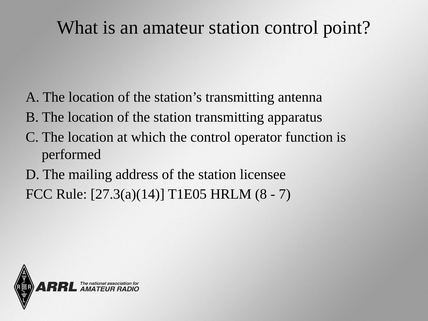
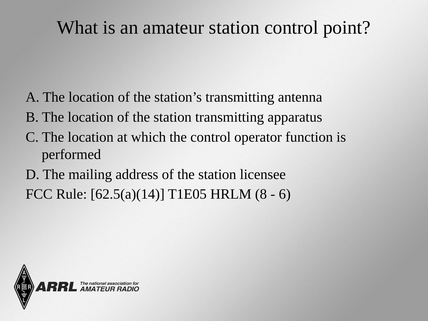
27.3(a)(14: 27.3(a)(14 -> 62.5(a)(14
7: 7 -> 6
